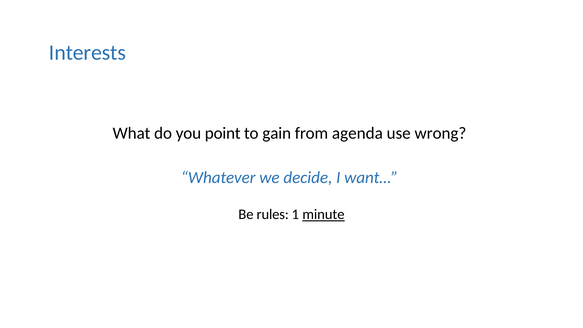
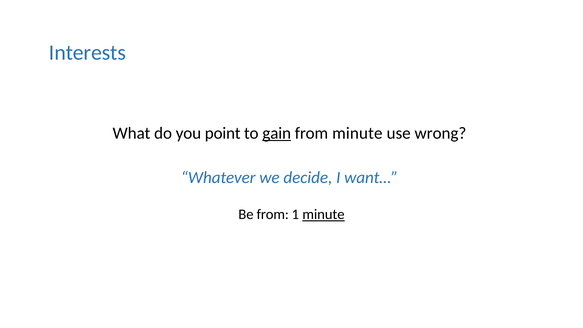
gain underline: none -> present
from agenda: agenda -> minute
Be rules: rules -> from
